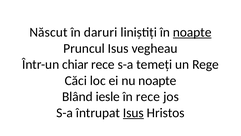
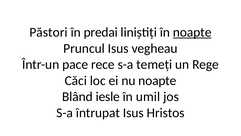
Născut: Născut -> Păstori
daruri: daruri -> predai
chiar: chiar -> pace
în rece: rece -> umil
Isus at (133, 112) underline: present -> none
